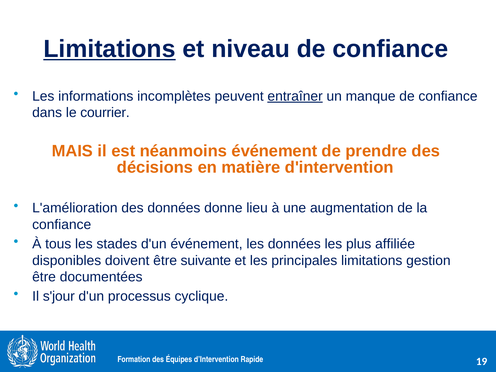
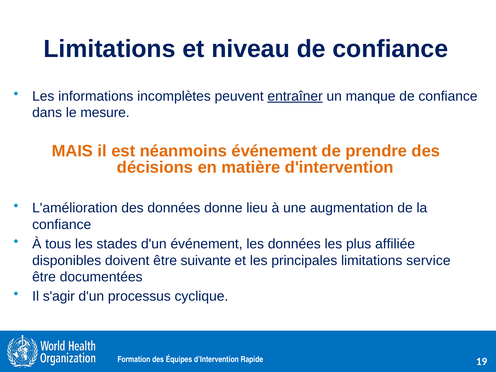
Limitations at (110, 49) underline: present -> none
courrier: courrier -> mesure
gestion: gestion -> service
s'jour: s'jour -> s'agir
